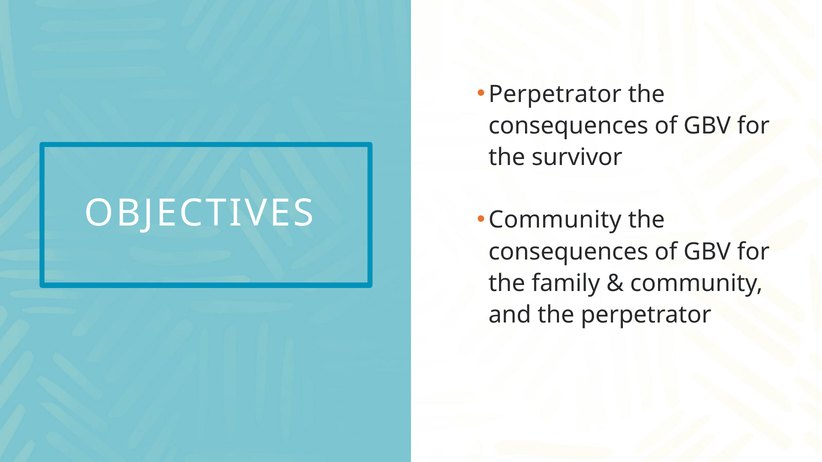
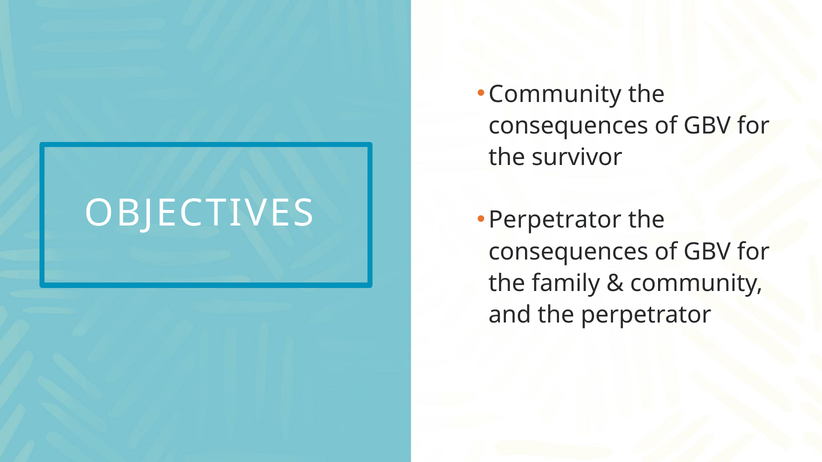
Perpetrator at (555, 94): Perpetrator -> Community
Community at (555, 220): Community -> Perpetrator
